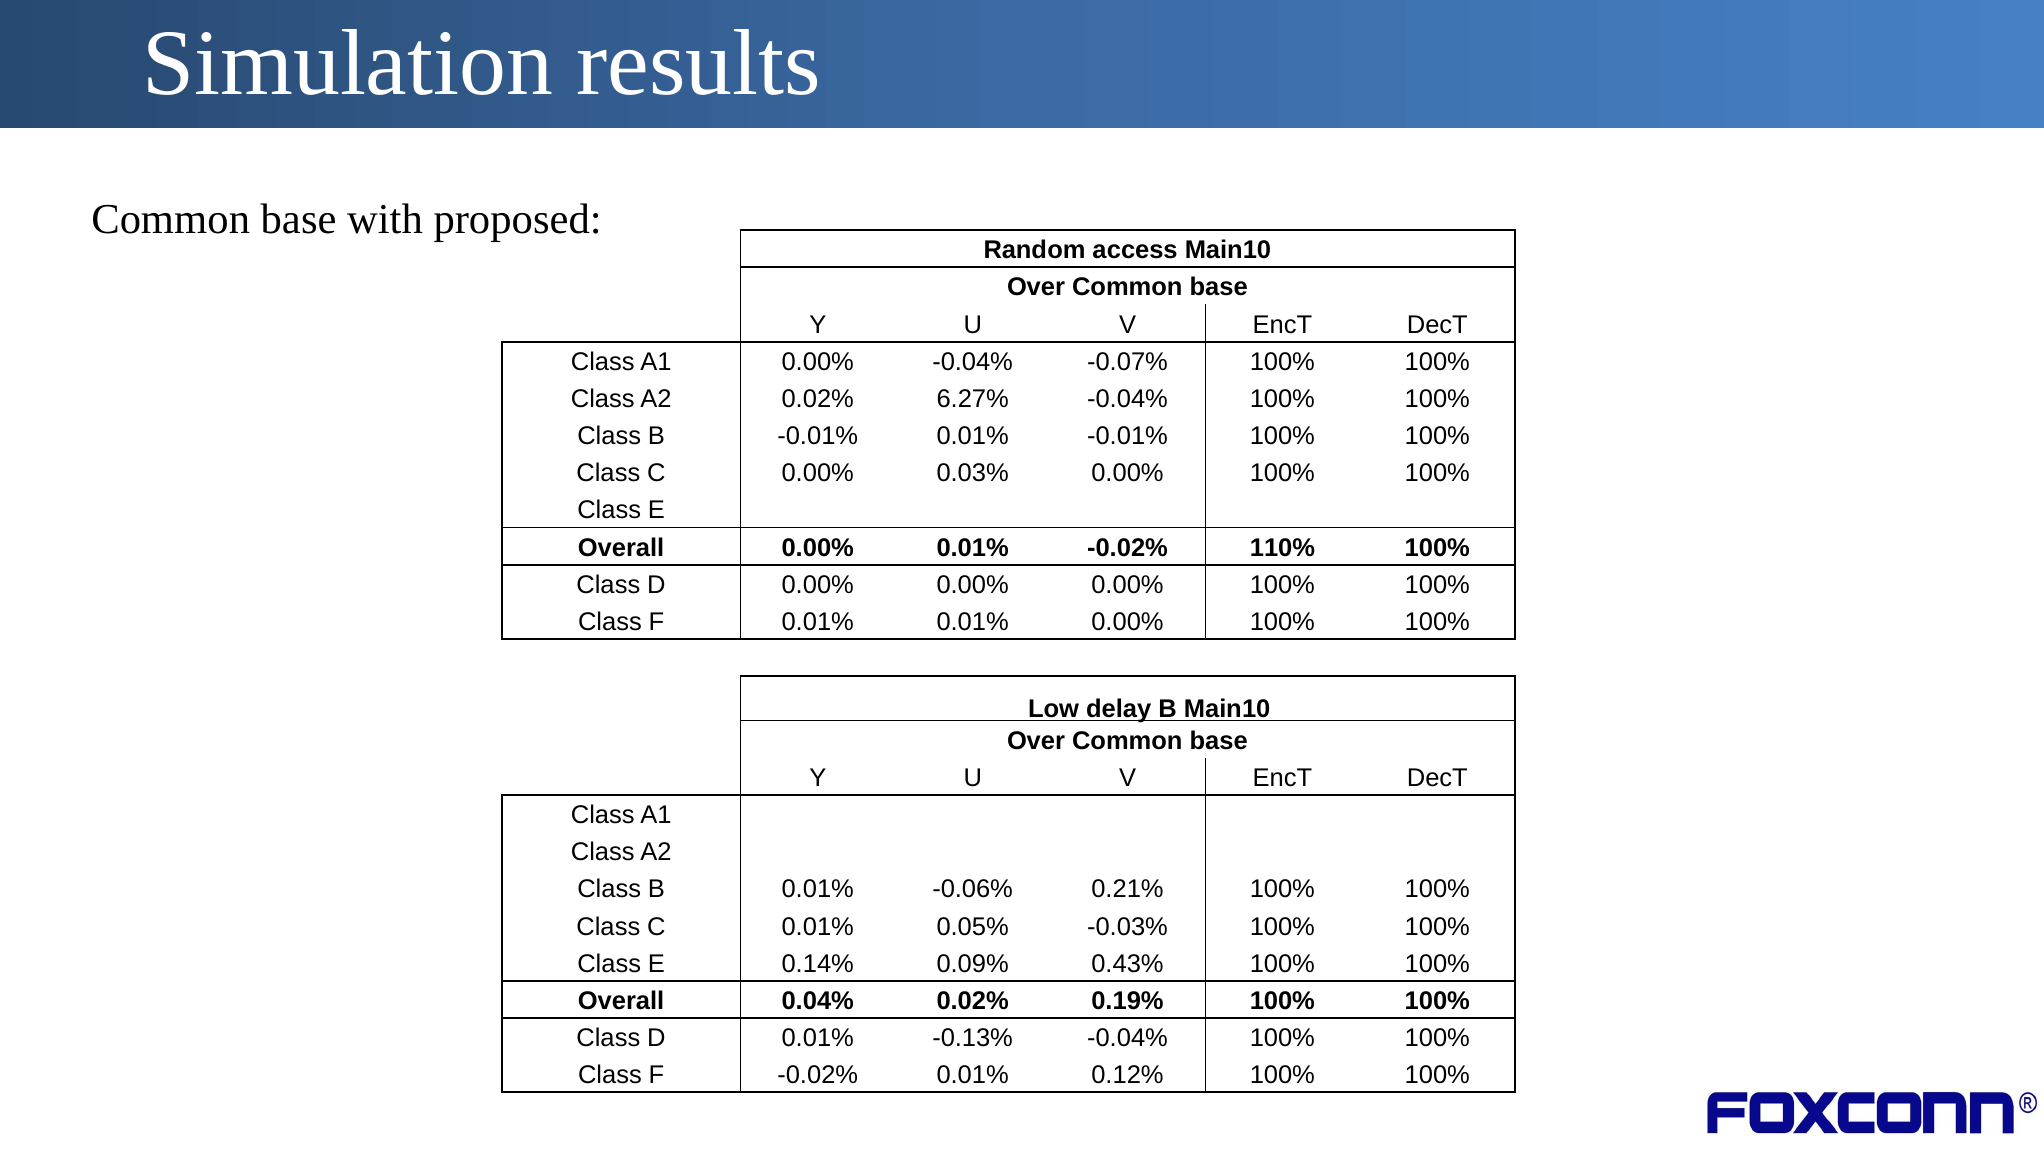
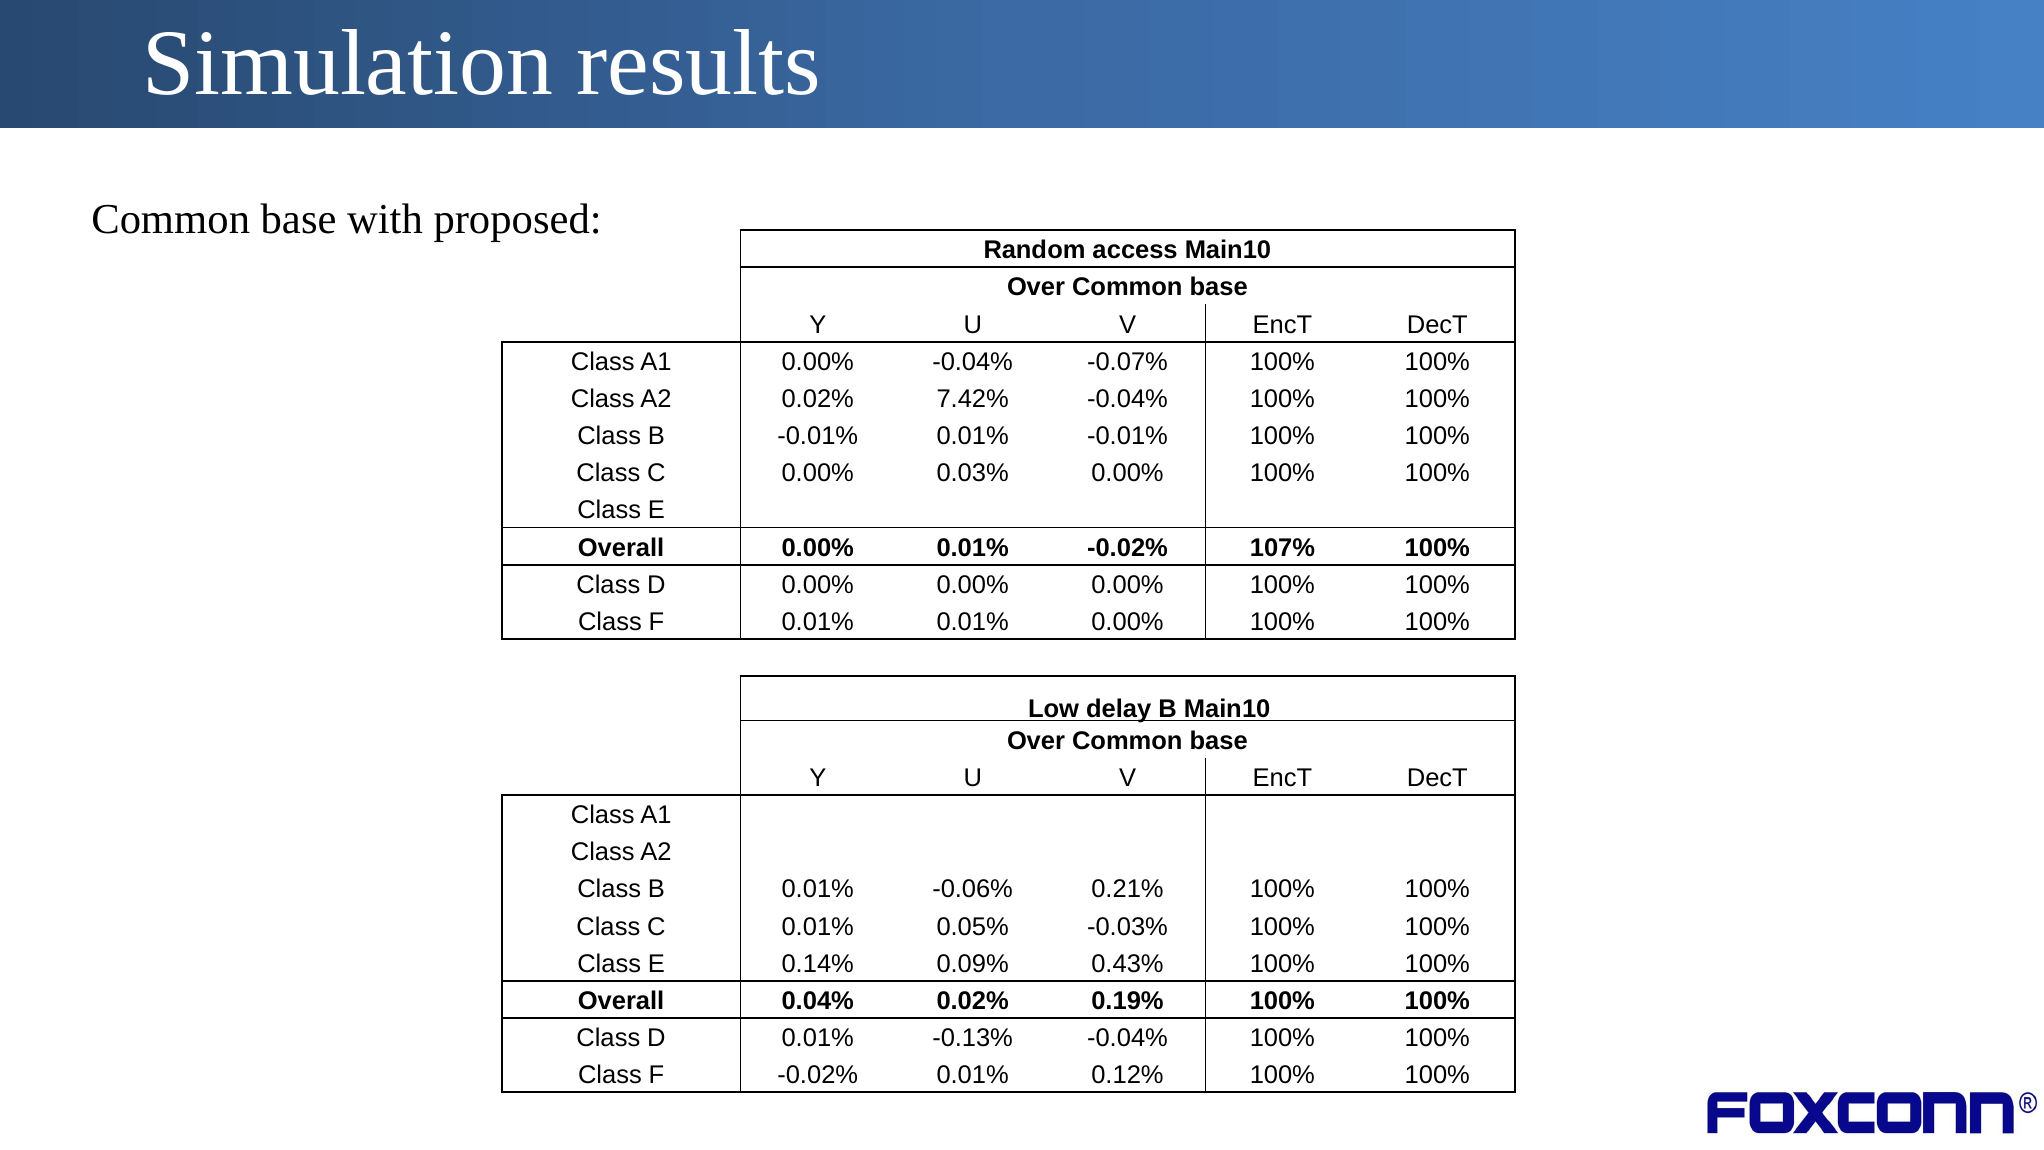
6.27%: 6.27% -> 7.42%
110%: 110% -> 107%
